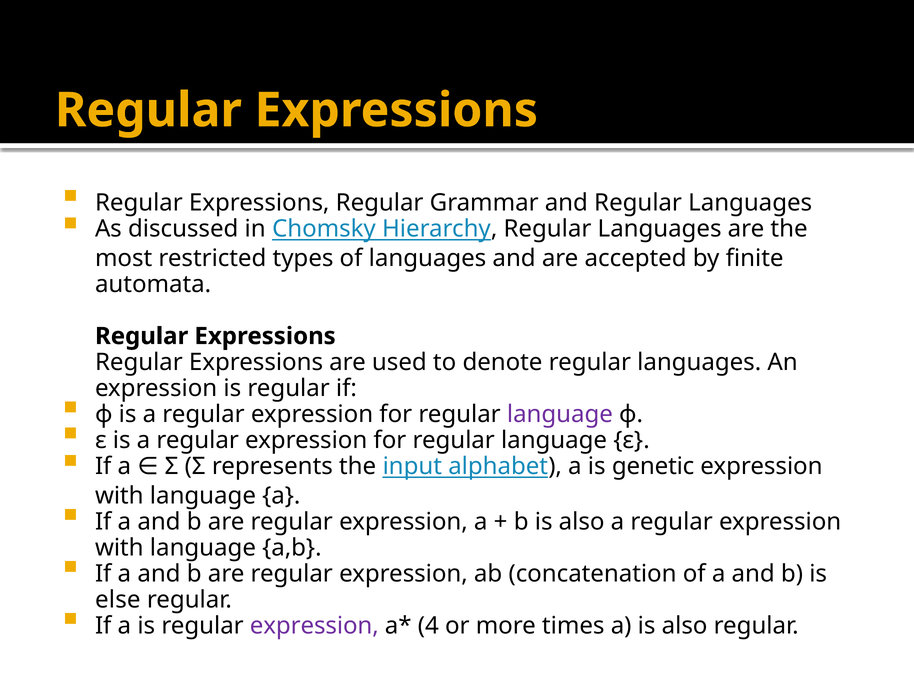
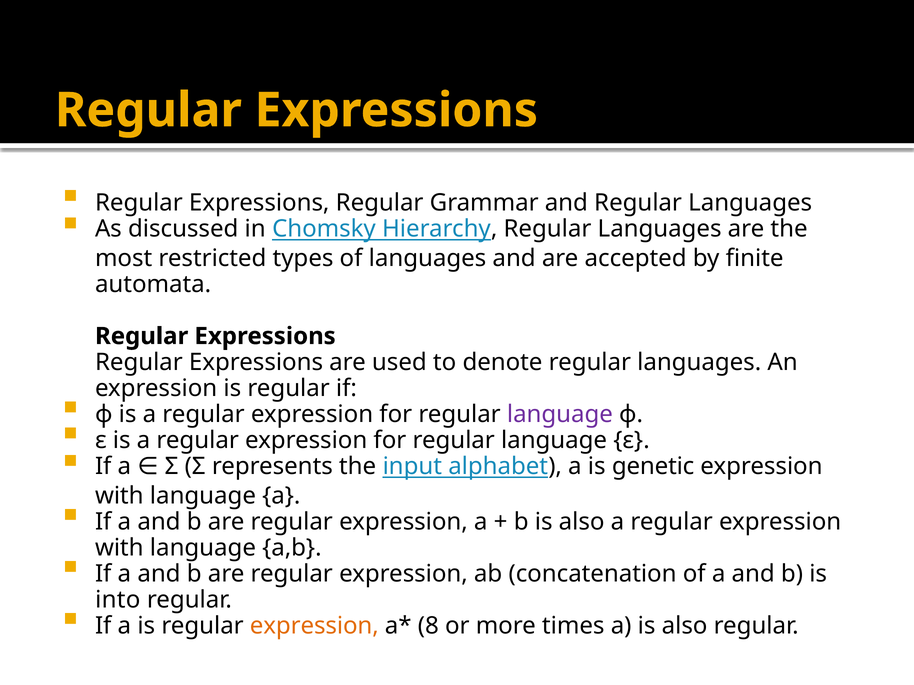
else: else -> into
expression at (314, 626) colour: purple -> orange
4: 4 -> 8
